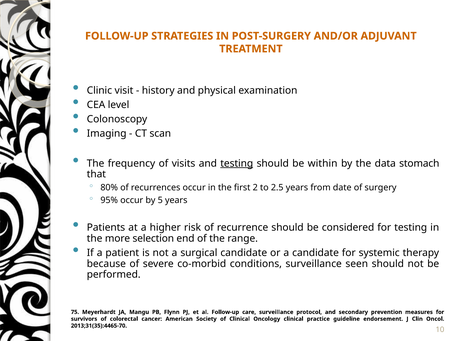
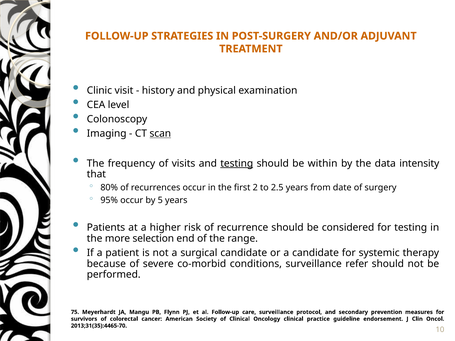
scan underline: none -> present
stomach: stomach -> intensity
seen: seen -> refer
